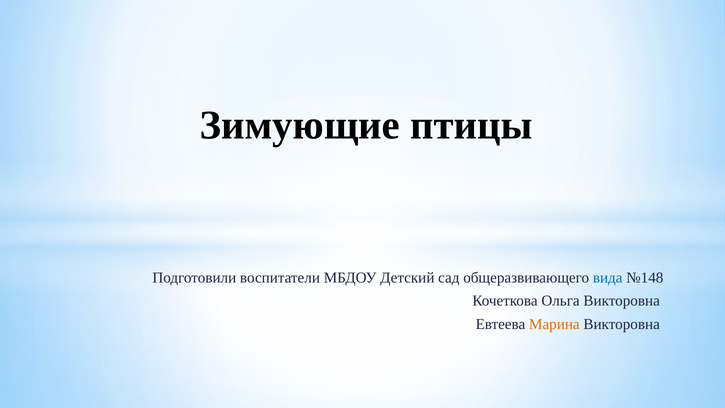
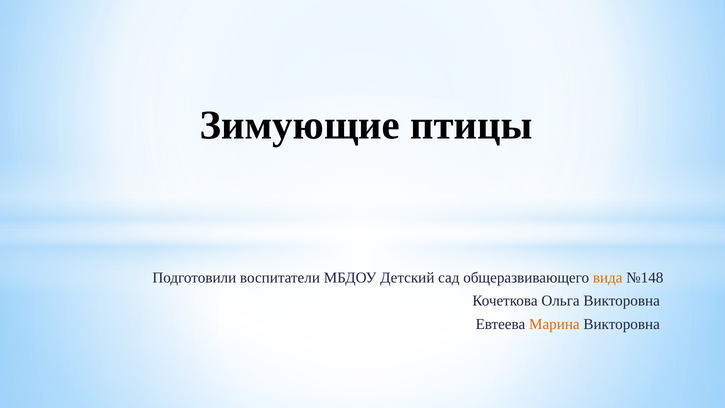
вида colour: blue -> orange
